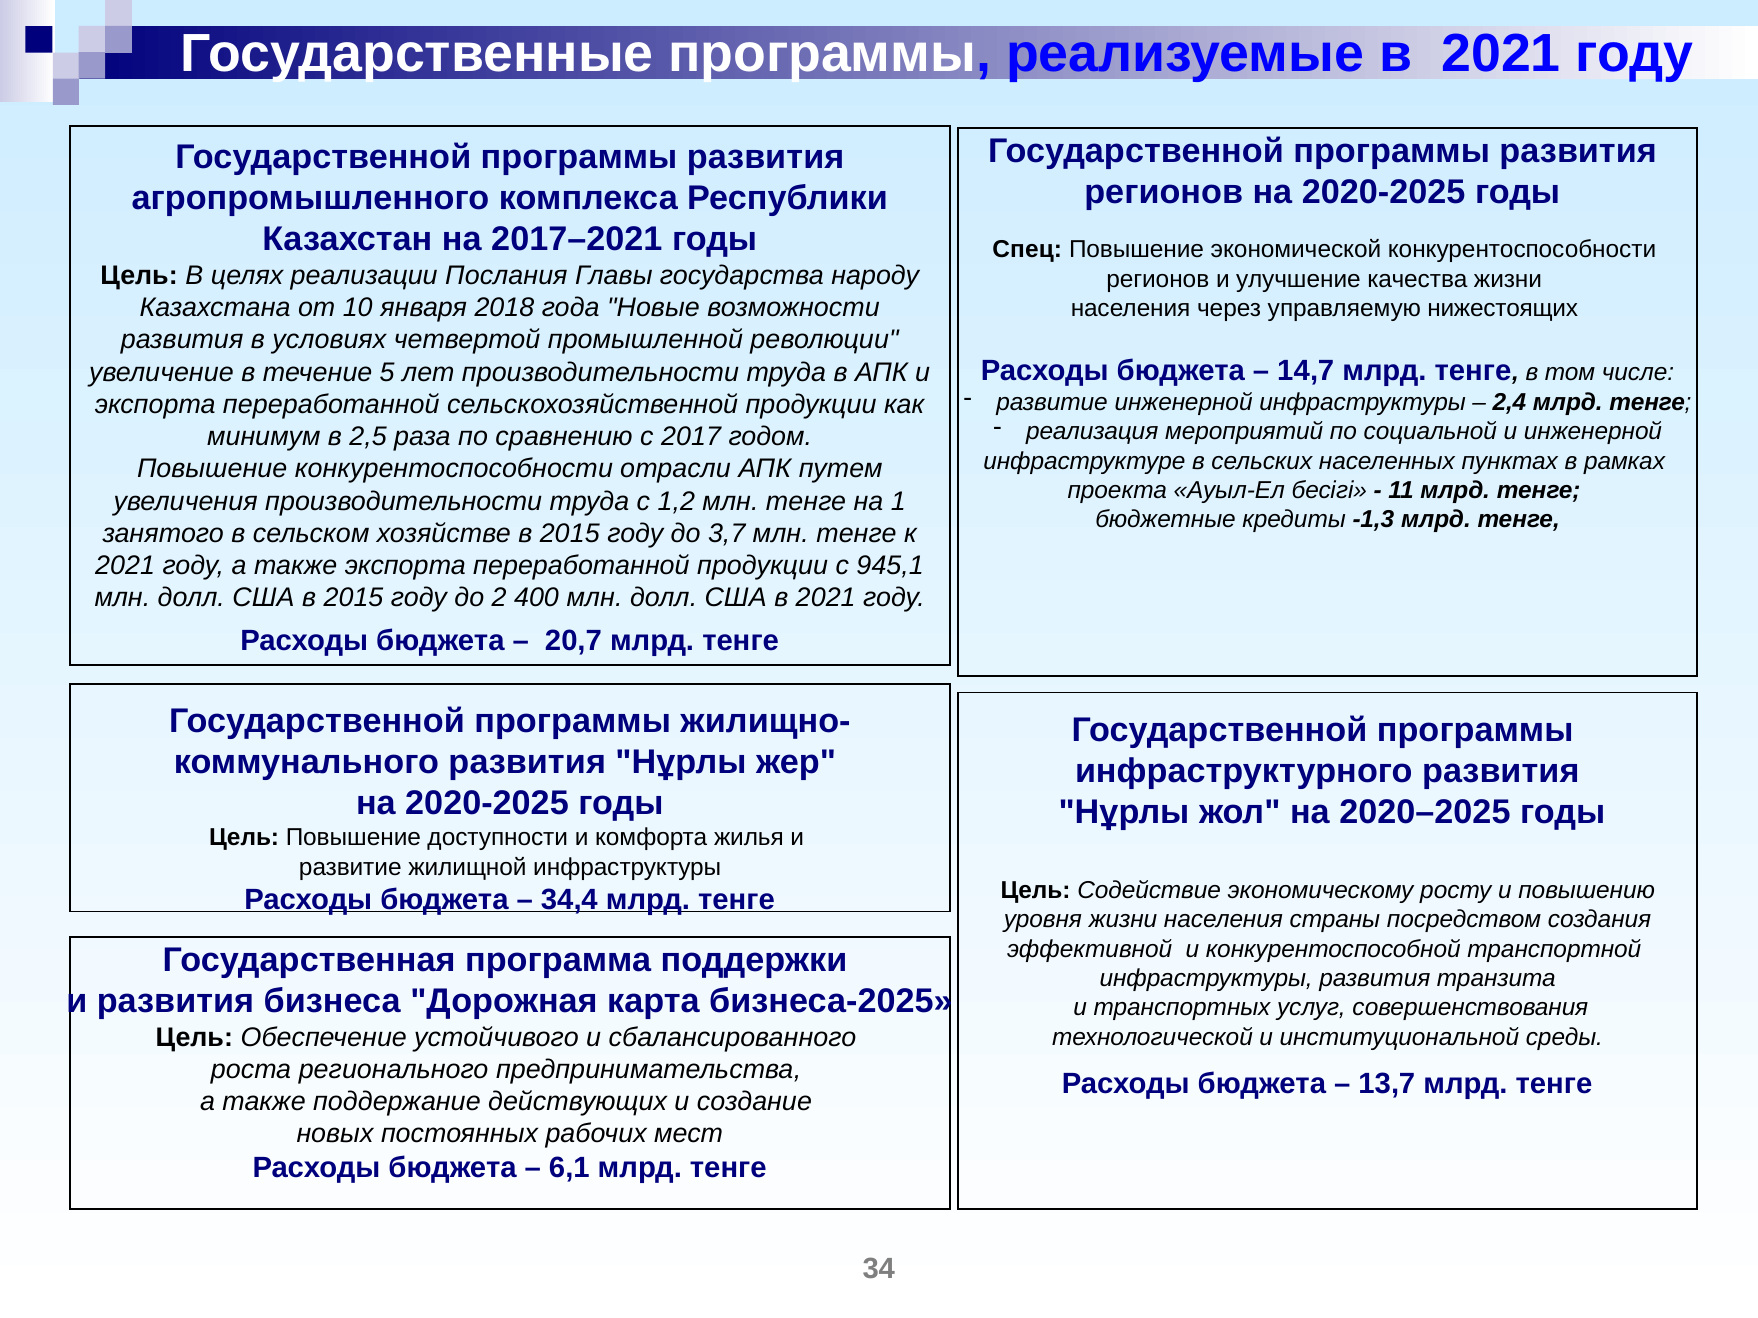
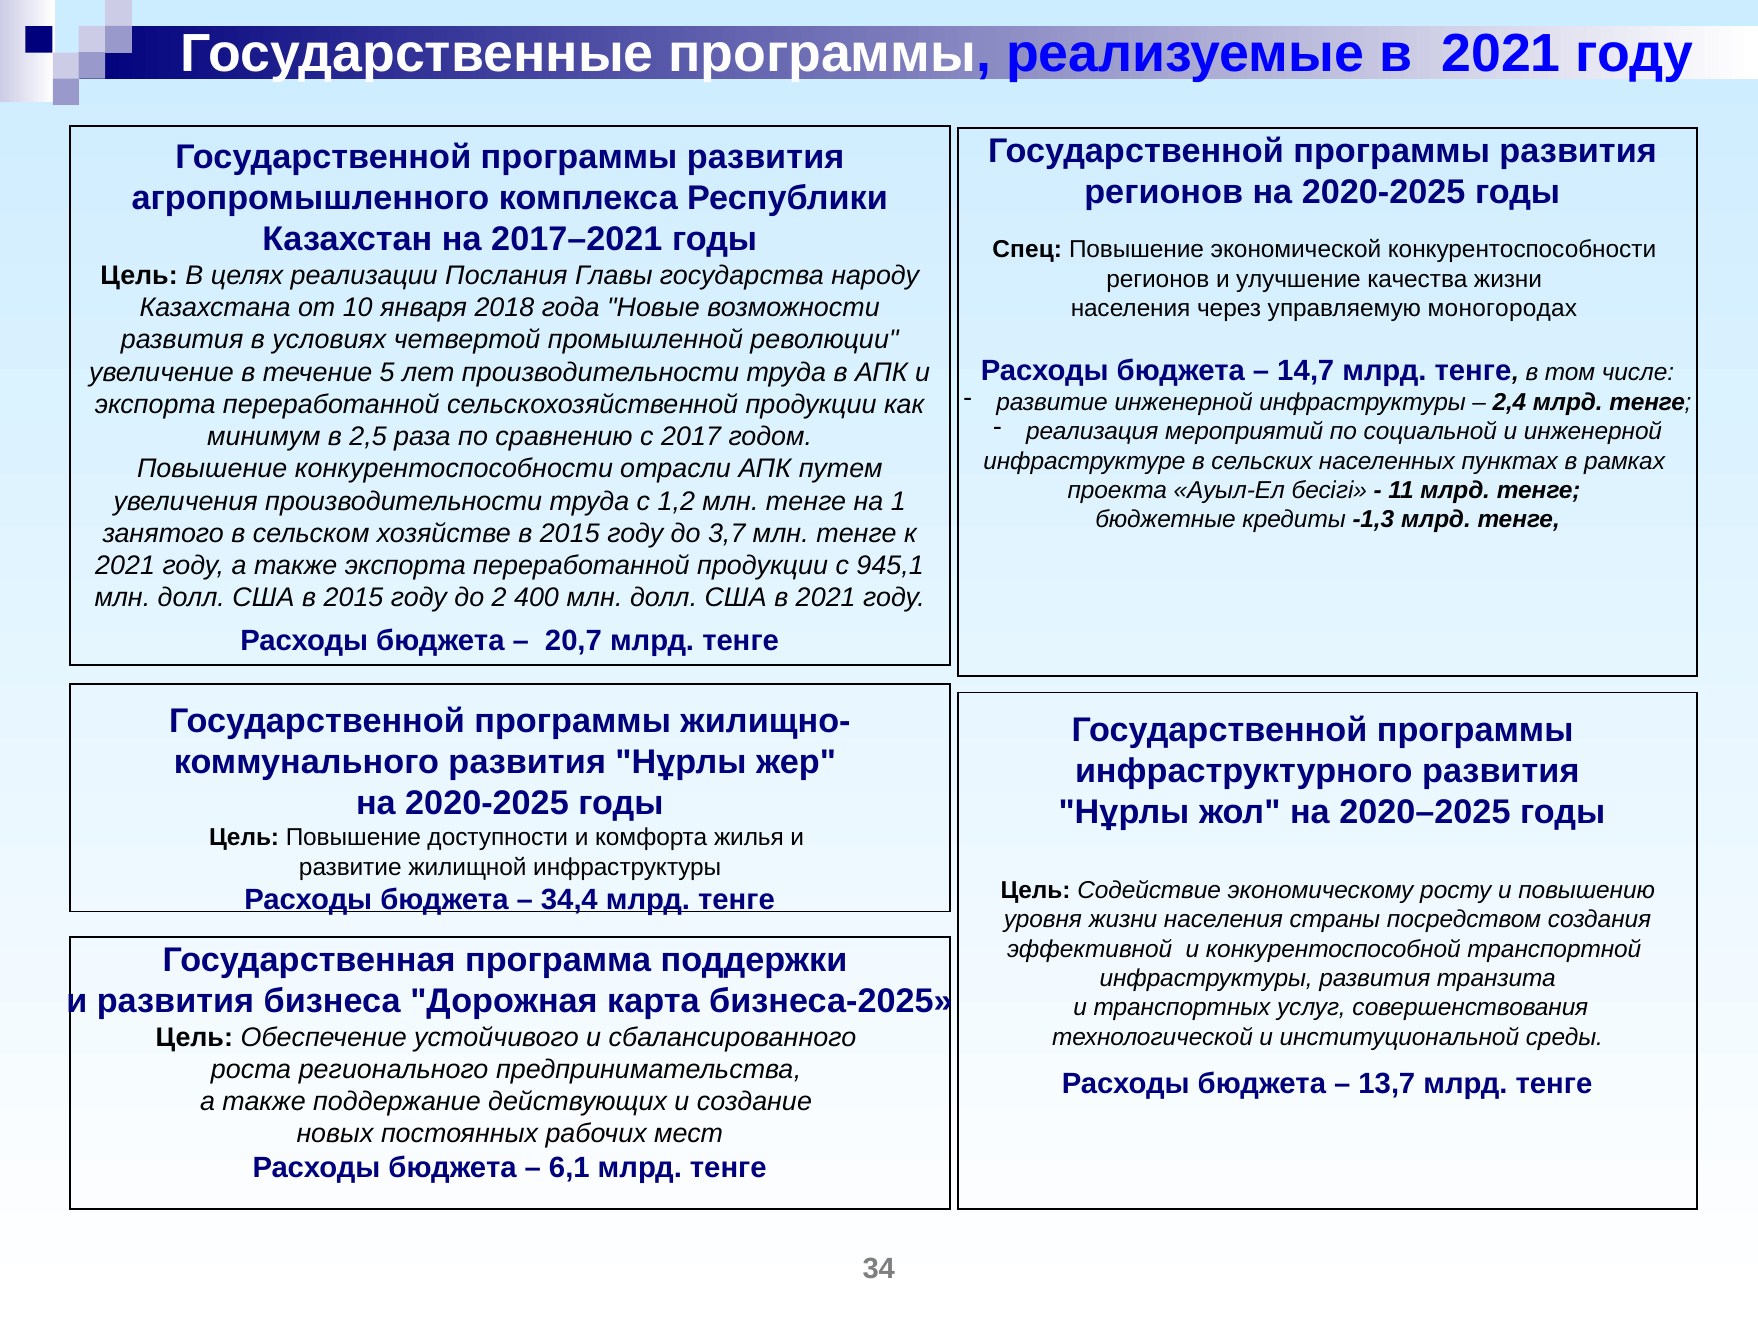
нижестоящих: нижестоящих -> моногородах
